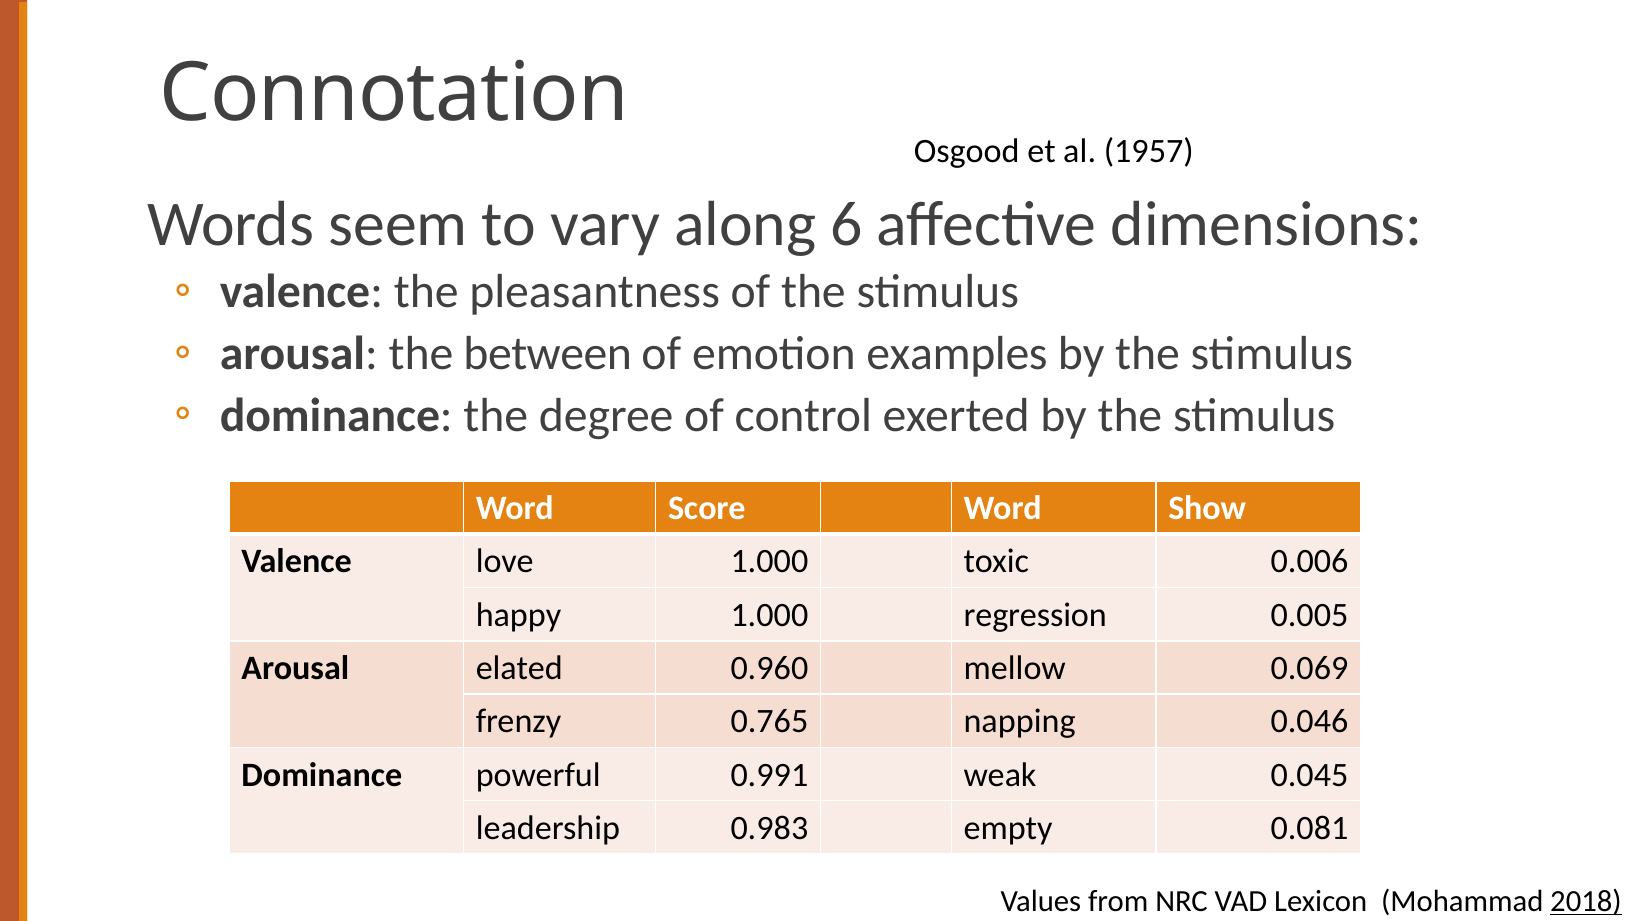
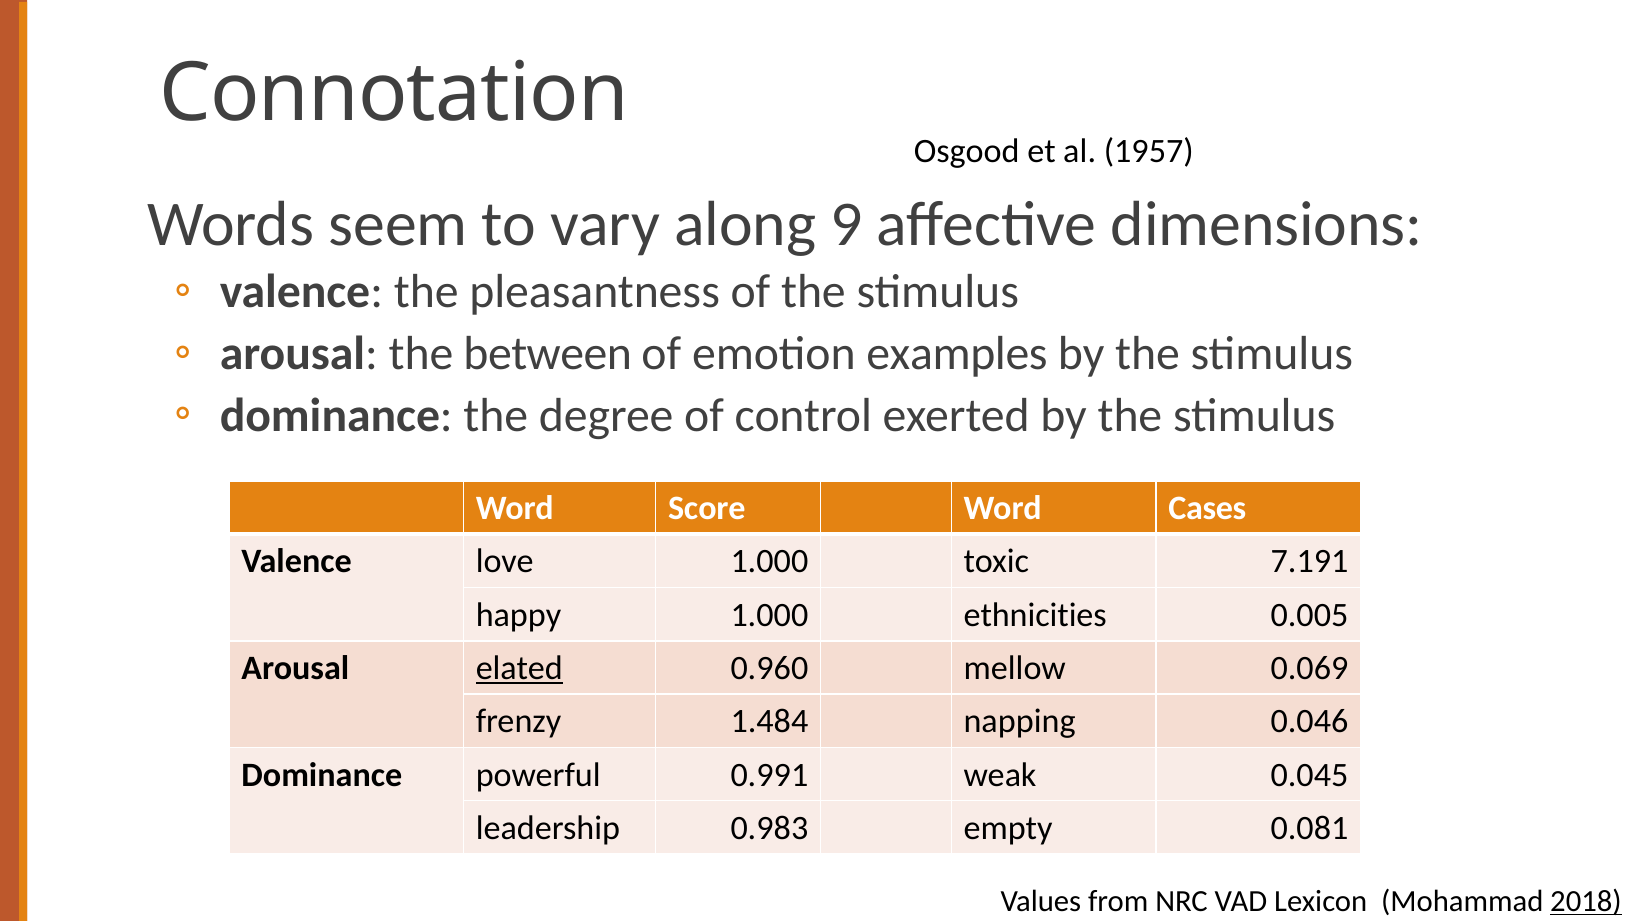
6: 6 -> 9
Show: Show -> Cases
0.006: 0.006 -> 7.191
regression: regression -> ethnicities
elated underline: none -> present
0.765: 0.765 -> 1.484
